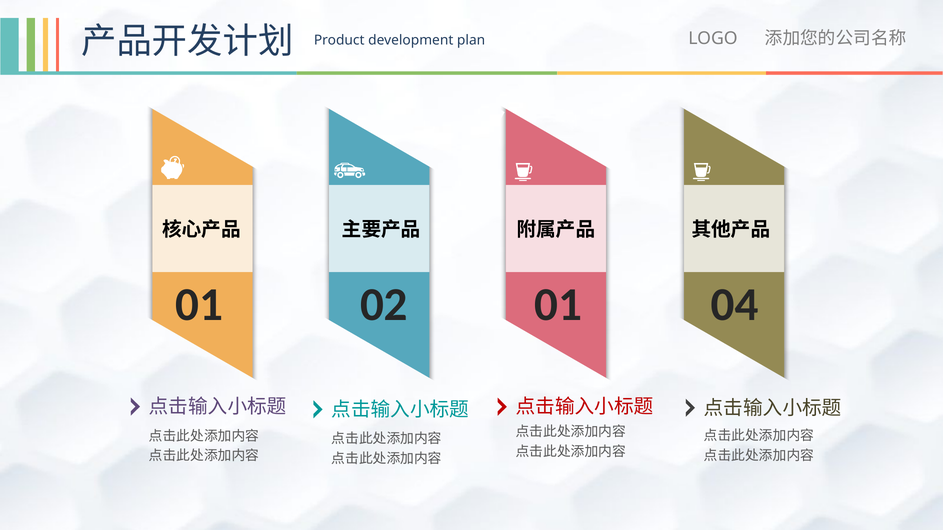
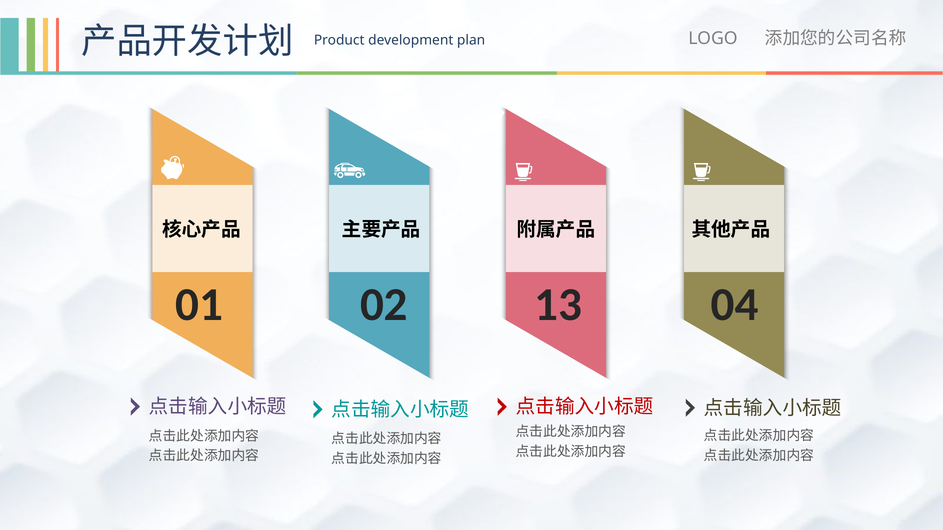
02 01: 01 -> 13
